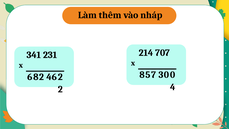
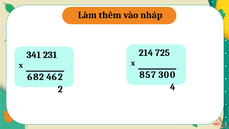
707: 707 -> 725
